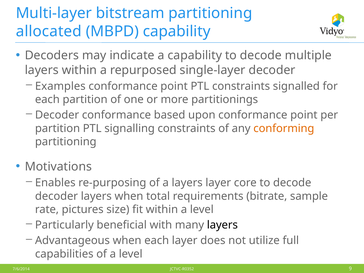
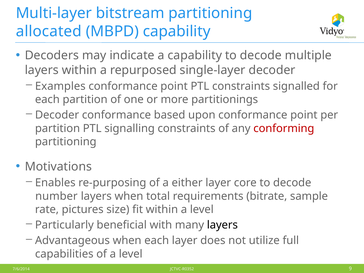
conforming colour: orange -> red
a layers: layers -> either
decoder at (56, 196): decoder -> number
